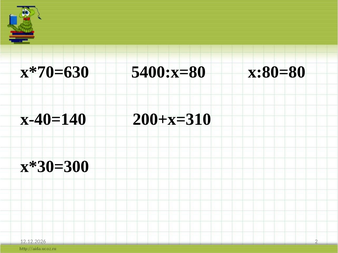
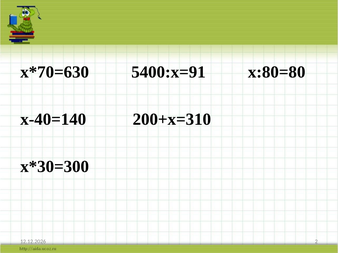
5400:х=80: 5400:х=80 -> 5400:х=91
